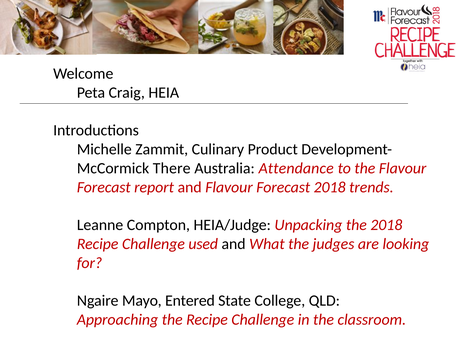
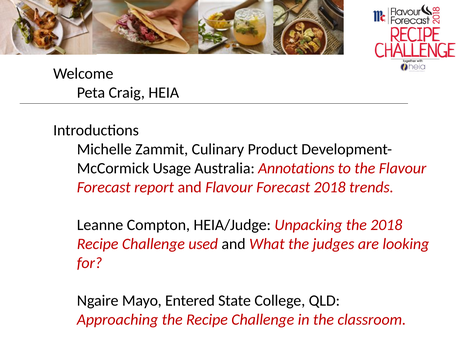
There: There -> Usage
Attendance: Attendance -> Annotations
